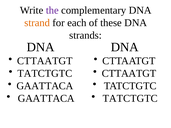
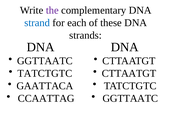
strand colour: orange -> blue
CTTAATGT at (45, 61): CTTAATGT -> GGTTAATC
GAATTACA at (46, 99): GAATTACA -> CCAATTAG
TATCTGTC at (130, 99): TATCTGTC -> GGTTAATC
